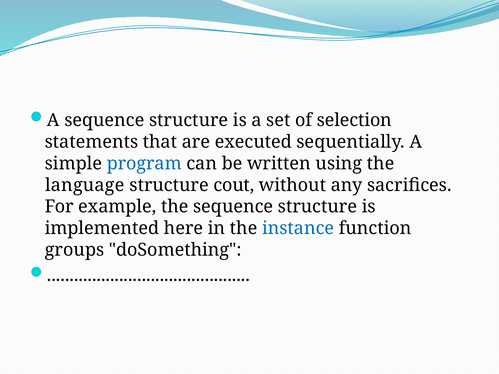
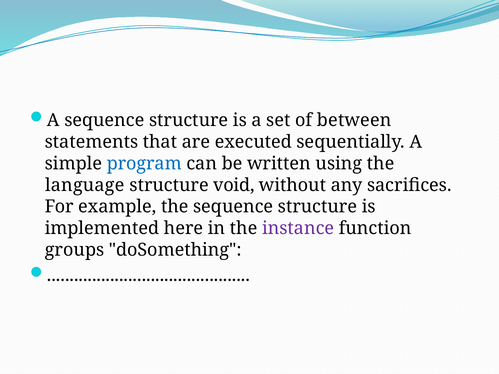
selection: selection -> between
cout: cout -> void
instance colour: blue -> purple
